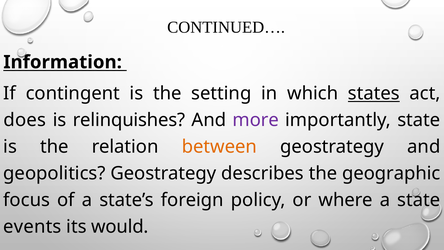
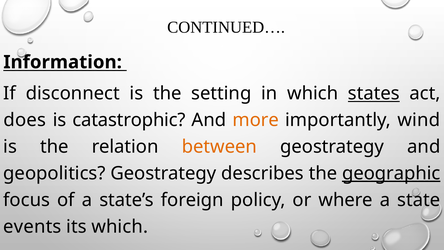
contingent: contingent -> disconnect
relinquishes: relinquishes -> catastrophic
more colour: purple -> orange
importantly state: state -> wind
geographic underline: none -> present
its would: would -> which
